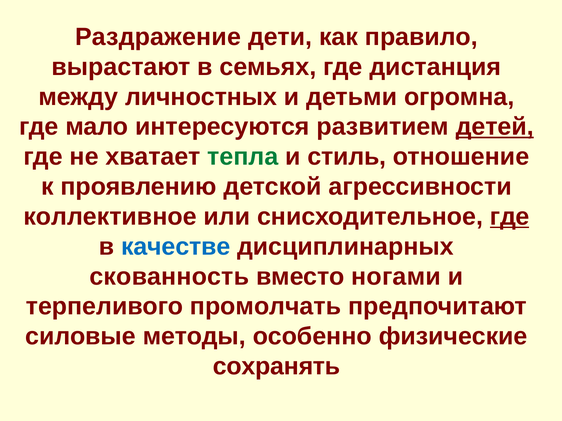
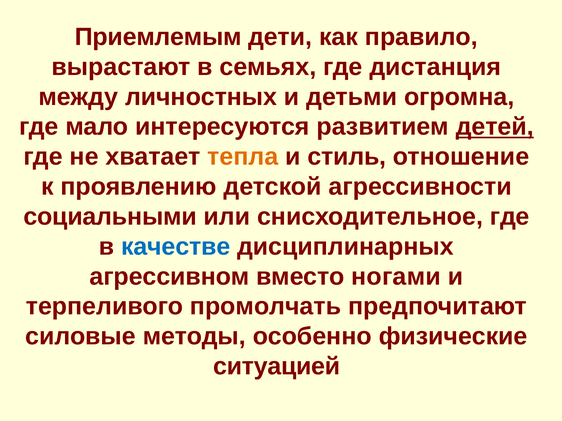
Раздражение: Раздражение -> Приемлемым
тепла colour: green -> orange
коллективное: коллективное -> социальными
где at (510, 217) underline: present -> none
скованность: скованность -> агрессивном
сохранять: сохранять -> ситуацией
